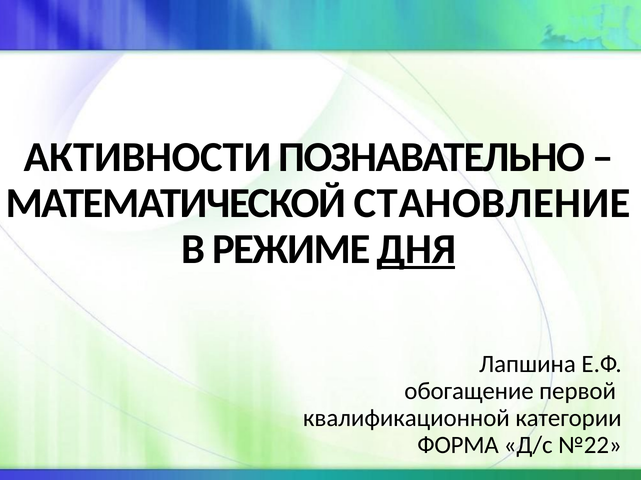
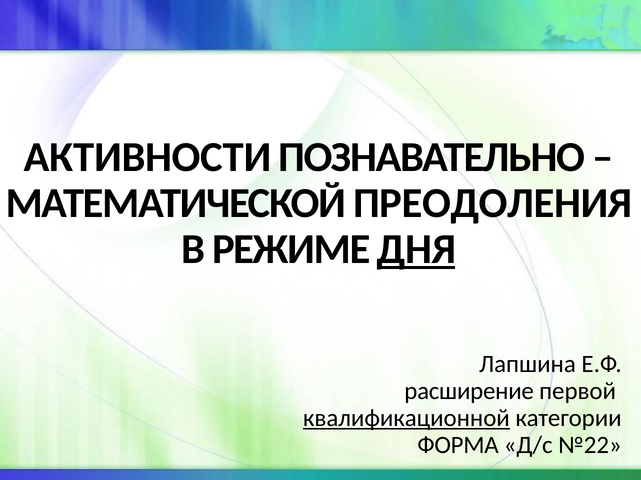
СТАНОВЛЕНИЕ: СТАНОВЛЕНИЕ -> ПРЕОДОЛЕНИЯ
обогащение: обогащение -> расширение
квалификационной underline: none -> present
